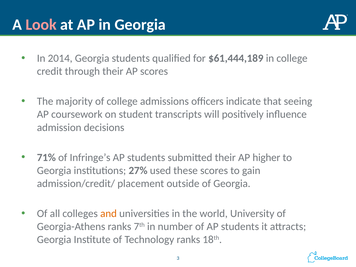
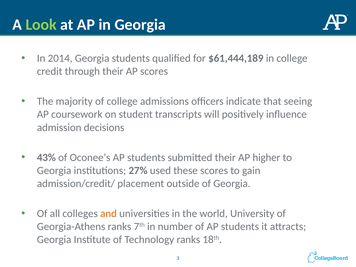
Look colour: pink -> light green
71%: 71% -> 43%
Infringe’s: Infringe’s -> Oconee’s
